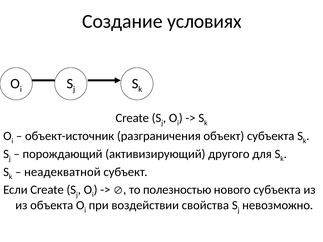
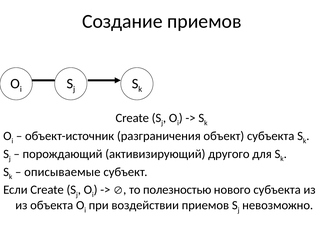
Создание условиях: условиях -> приемов
неадекватной: неадекватной -> описываемые
воздействии свойства: свойства -> приемов
